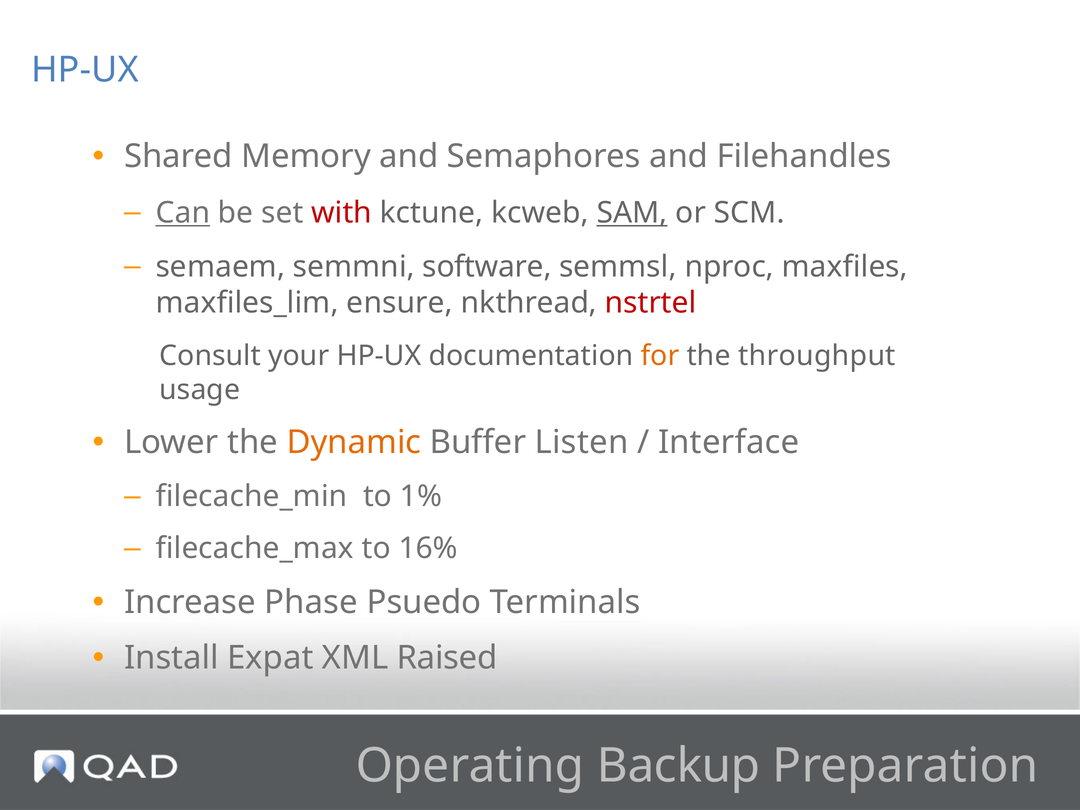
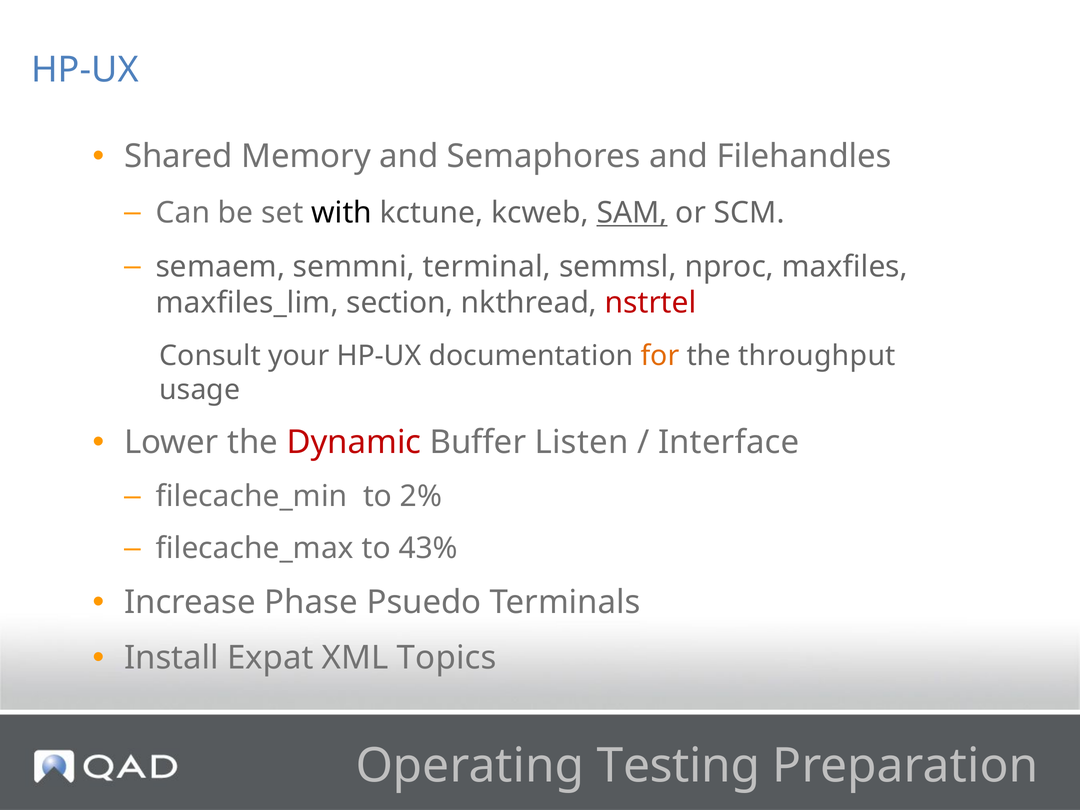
Can underline: present -> none
with colour: red -> black
software: software -> terminal
ensure: ensure -> section
Dynamic colour: orange -> red
1%: 1% -> 2%
16%: 16% -> 43%
Raised: Raised -> Topics
Backup: Backup -> Testing
